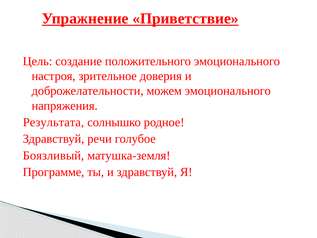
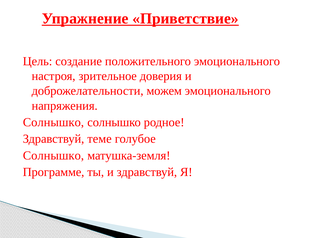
Результата at (53, 122): Результата -> Солнышко
речи: речи -> теме
Боязливый at (53, 155): Боязливый -> Солнышко
